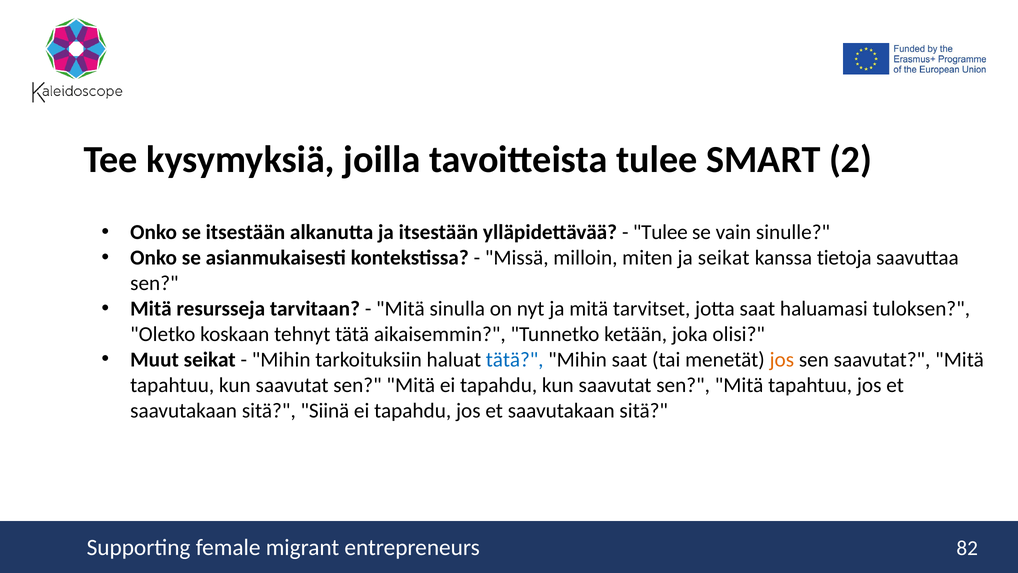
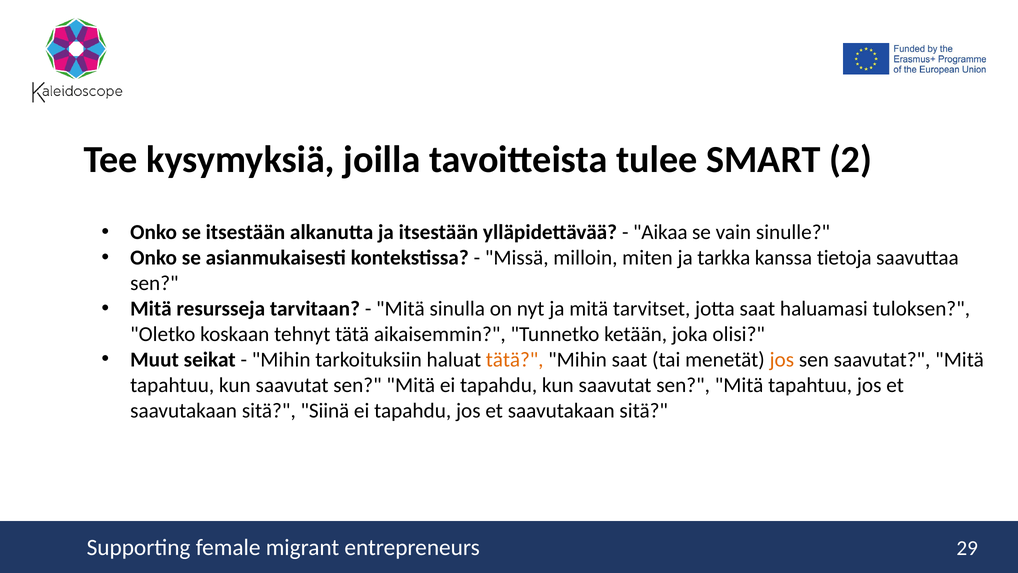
Tulee at (660, 232): Tulee -> Aikaa
ja seikat: seikat -> tarkka
tätä at (515, 359) colour: blue -> orange
82: 82 -> 29
